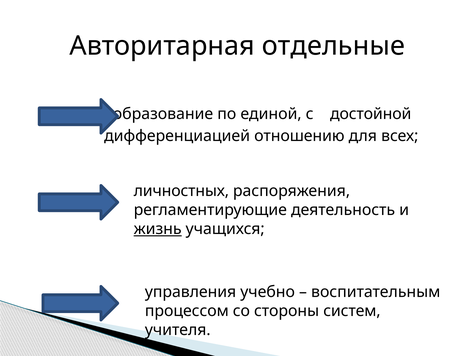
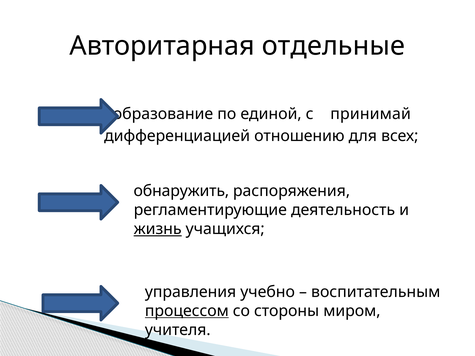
достойной: достойной -> принимай
личностных: личностных -> обнаружить
процессом underline: none -> present
систем: систем -> миром
